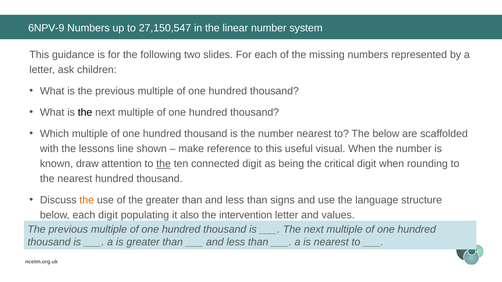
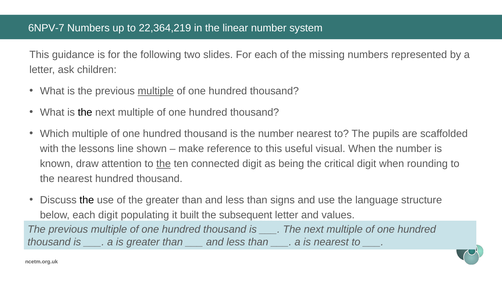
6NPV-9: 6NPV-9 -> 6NPV-7
27,150,547: 27,150,547 -> 22,364,219
multiple at (156, 91) underline: none -> present
The below: below -> pupils
the at (87, 200) colour: orange -> black
also: also -> built
intervention: intervention -> subsequent
